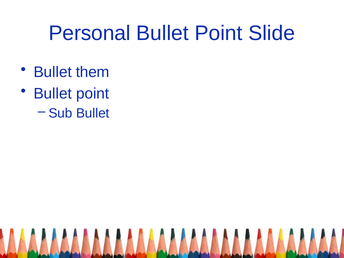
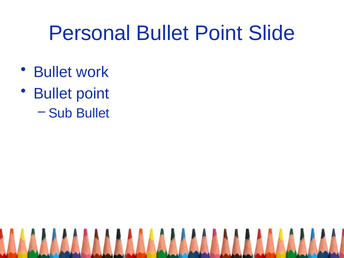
them: them -> work
